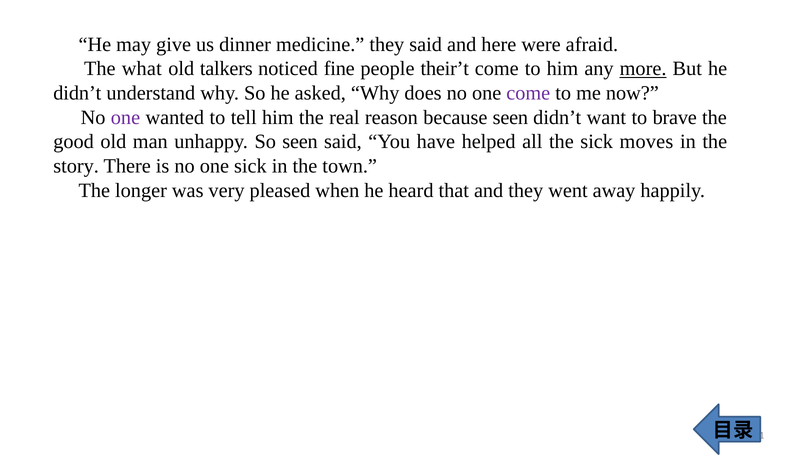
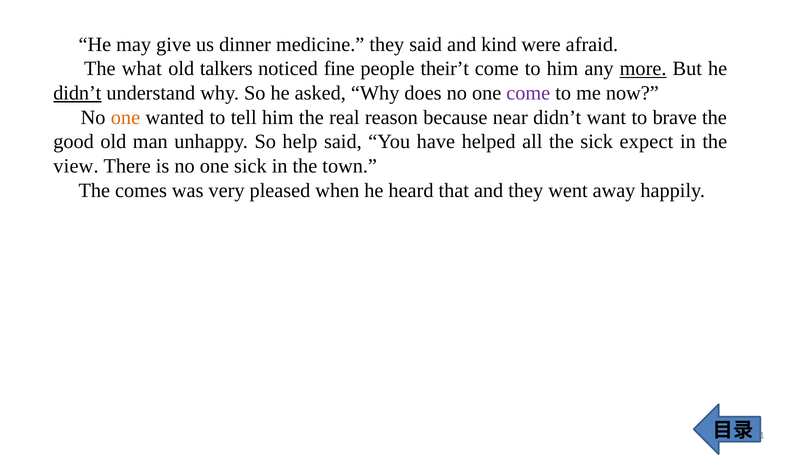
here: here -> kind
didn’t at (77, 93) underline: none -> present
one at (125, 117) colour: purple -> orange
because seen: seen -> near
So seen: seen -> help
moves: moves -> expect
story: story -> view
longer: longer -> comes
